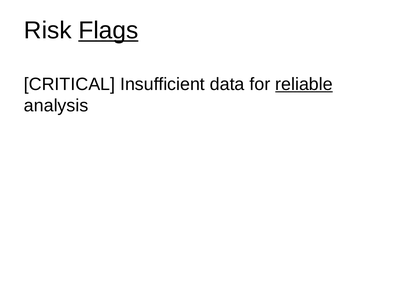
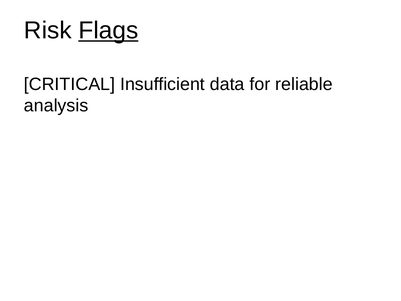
reliable underline: present -> none
